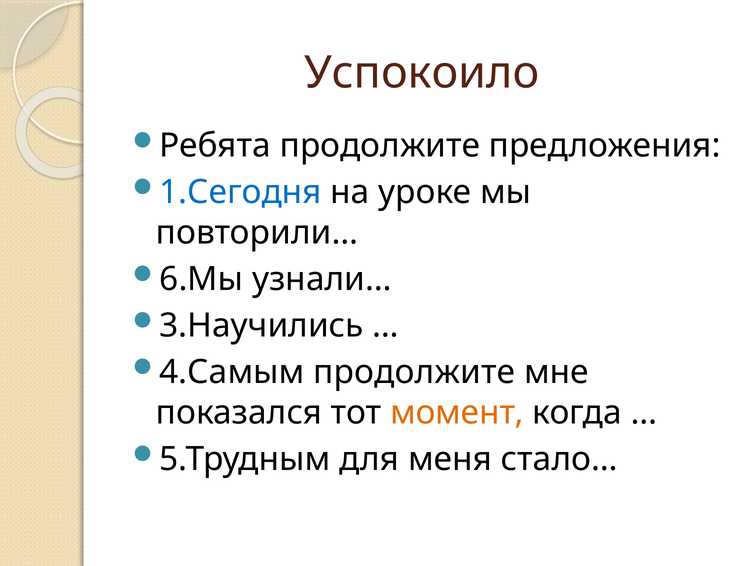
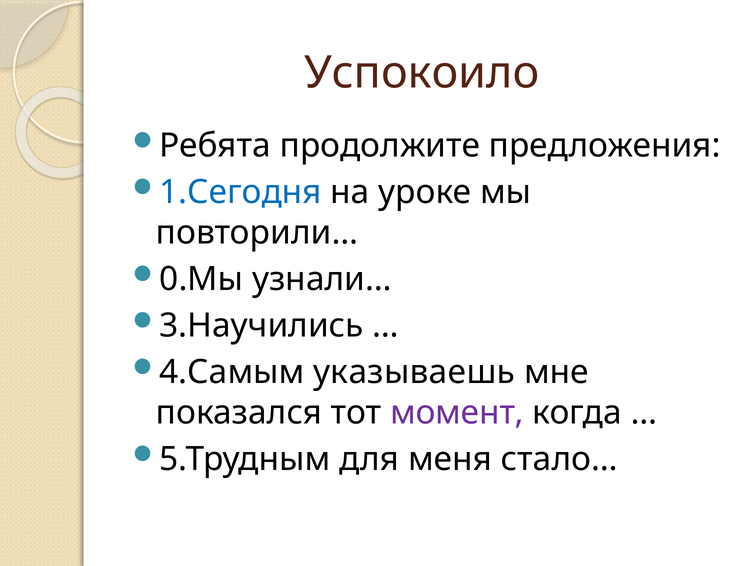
6.Мы: 6.Мы -> 0.Мы
4.Самым продолжите: продолжите -> указываешь
момент colour: orange -> purple
